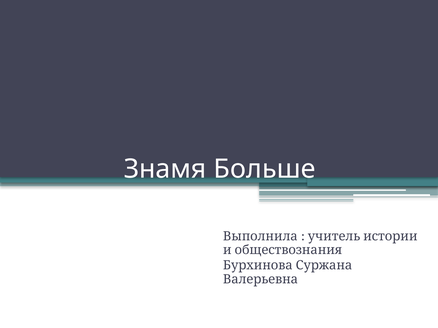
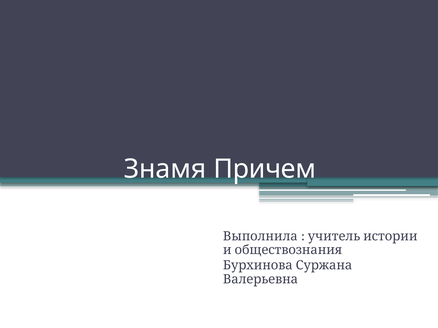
Больше: Больше -> Причем
